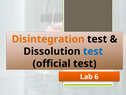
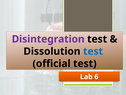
Disintegration colour: orange -> purple
